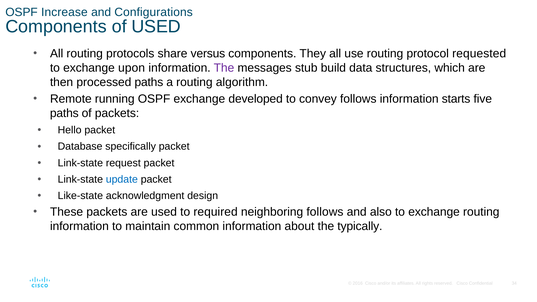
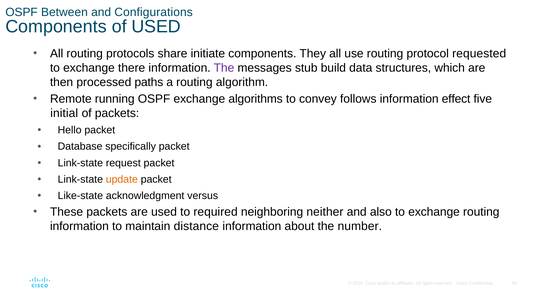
Increase: Increase -> Between
versus: versus -> initiate
upon: upon -> there
developed: developed -> algorithms
starts: starts -> effect
paths at (64, 113): paths -> initial
update colour: blue -> orange
design: design -> versus
neighboring follows: follows -> neither
common: common -> distance
typically: typically -> number
